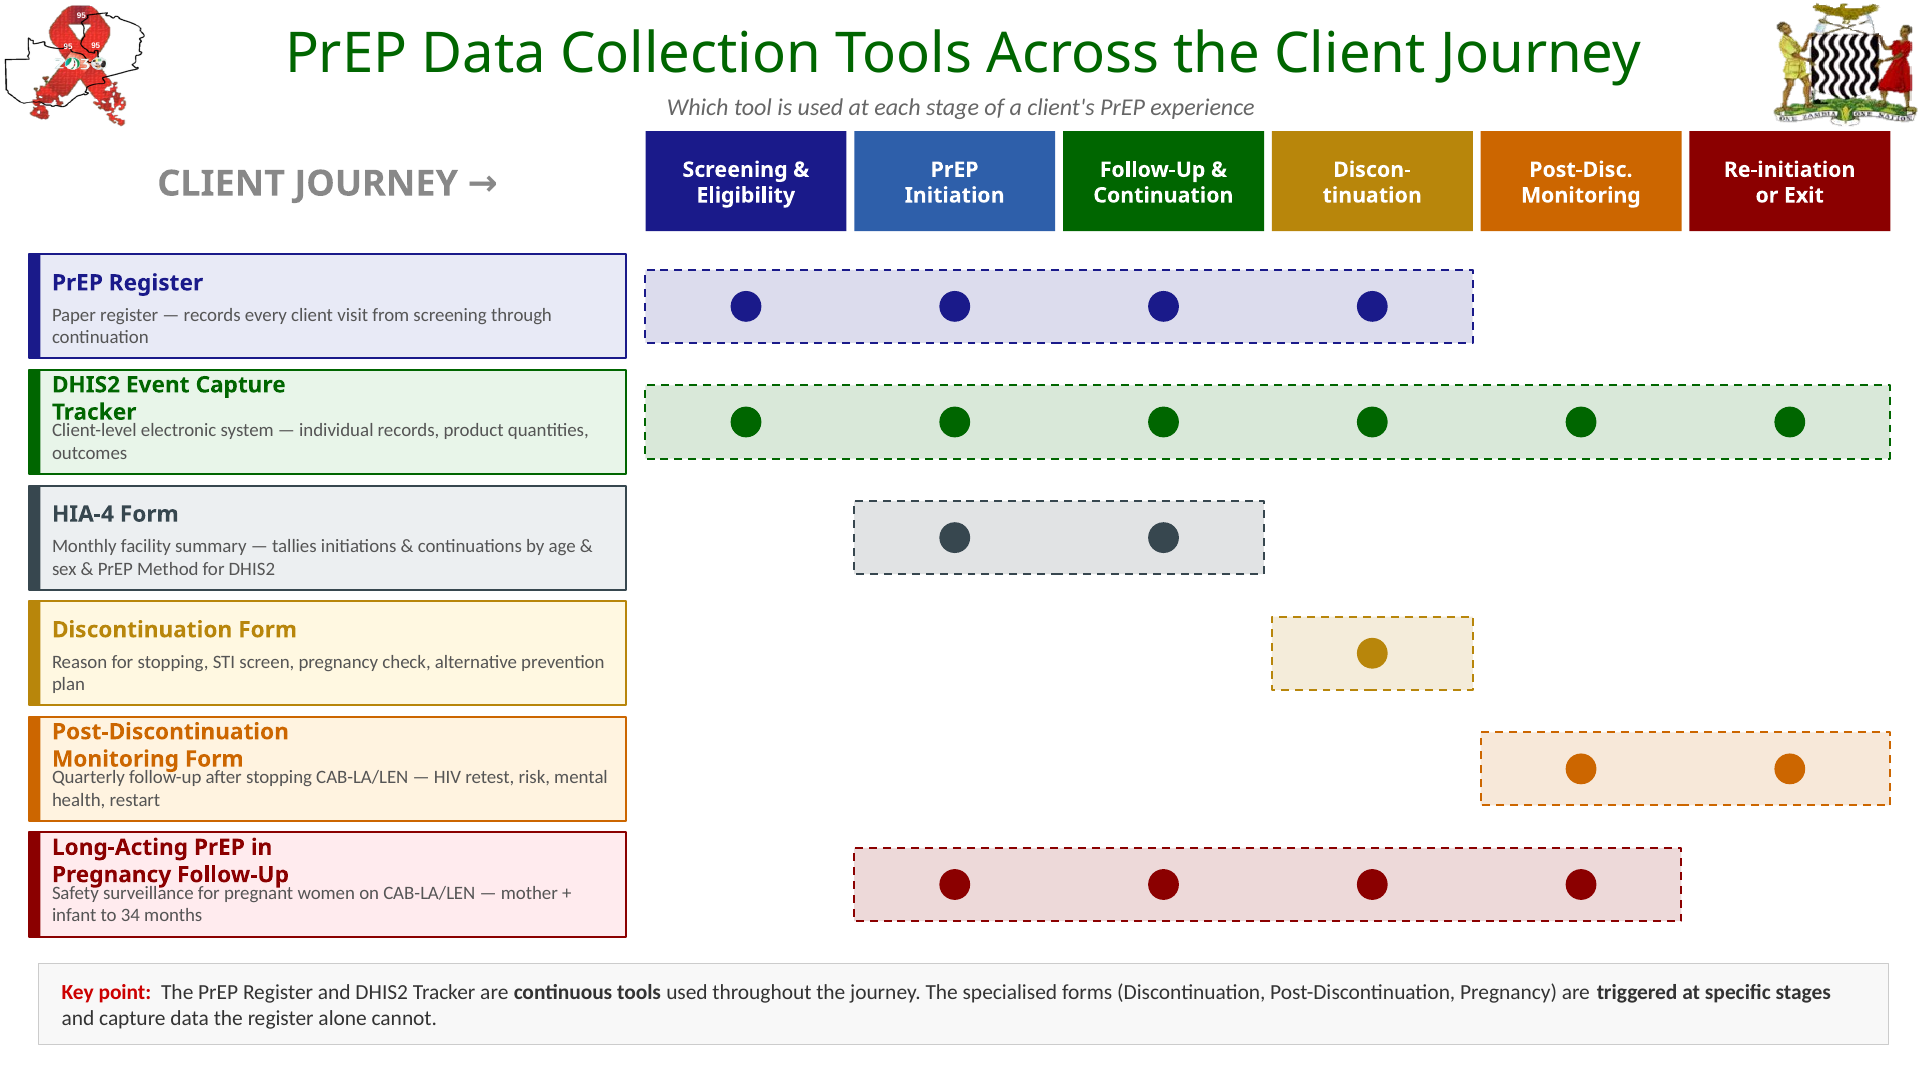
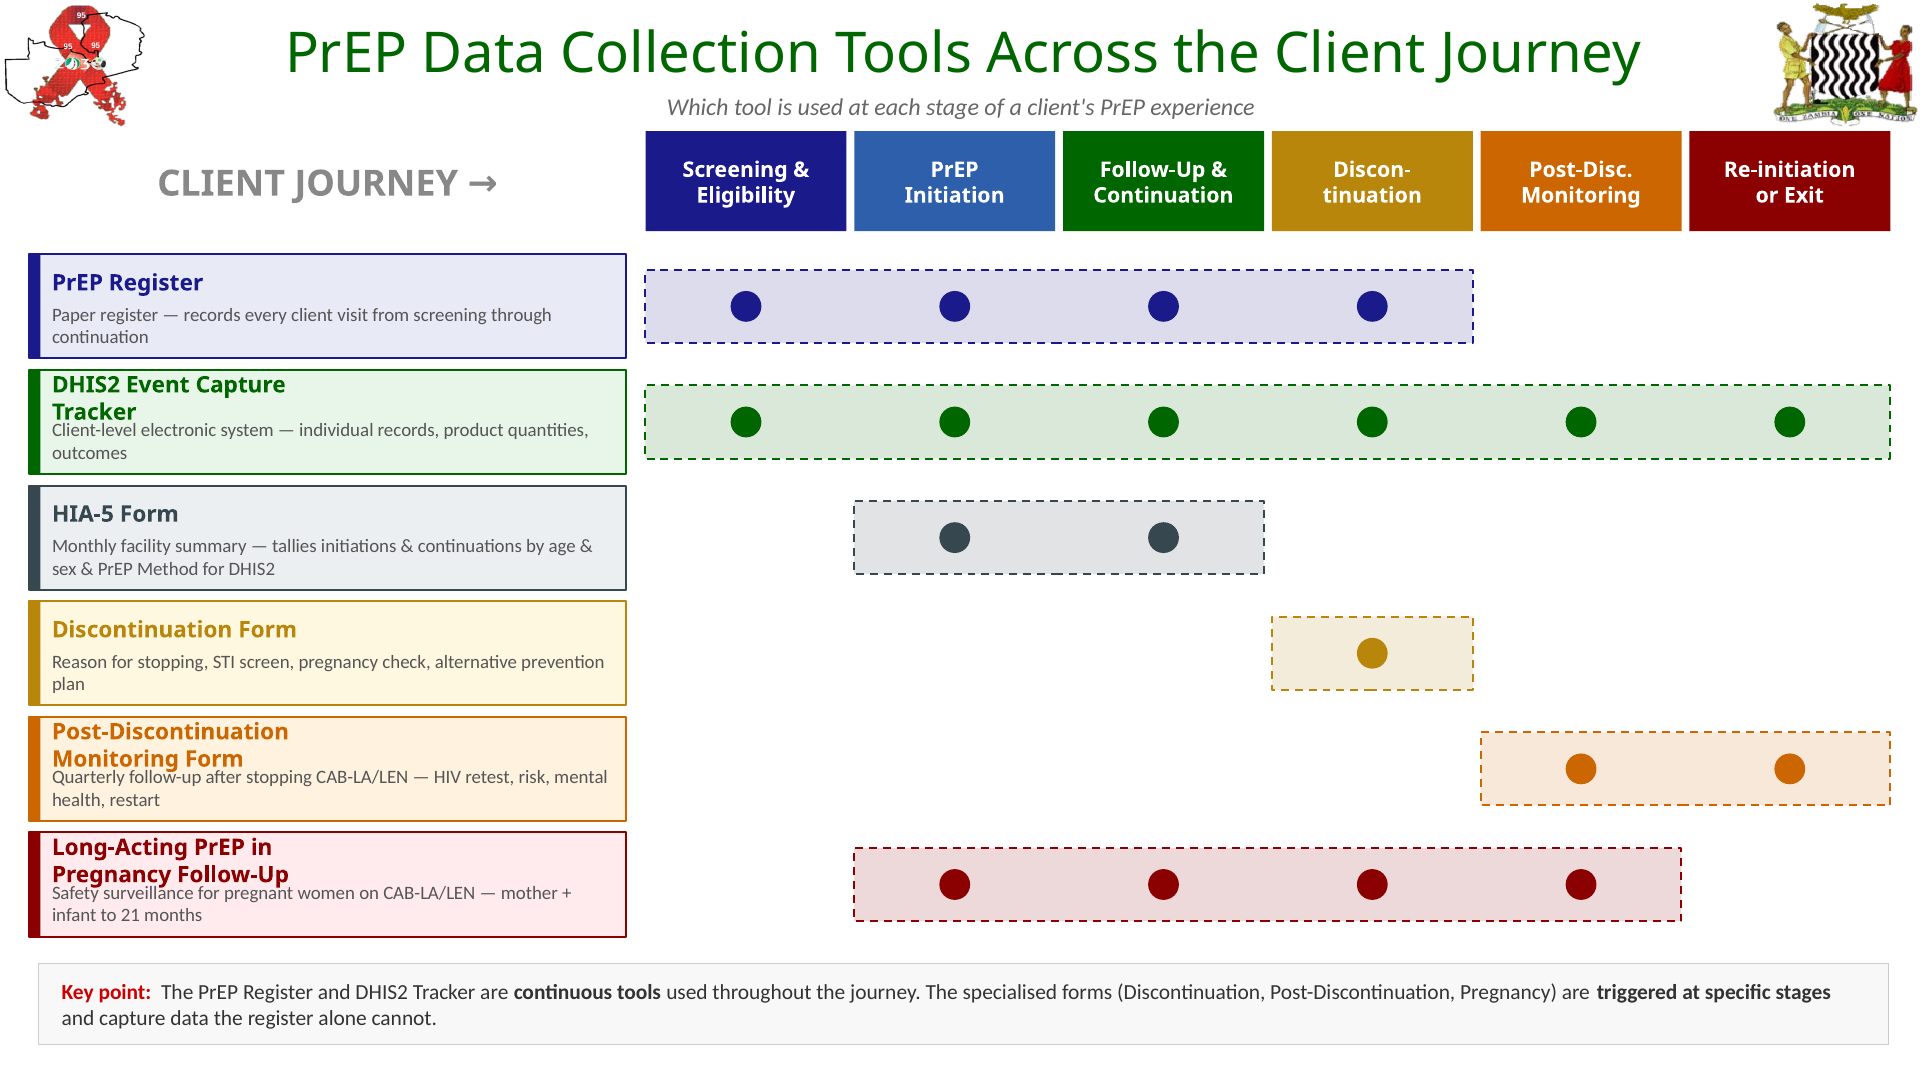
HIA-4: HIA-4 -> HIA-5
34: 34 -> 21
